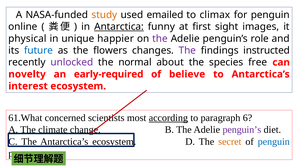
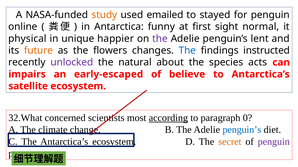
climax: climax -> stayed
Antarctica underline: present -> none
images: images -> normal
role: role -> lent
future colour: blue -> orange
The at (187, 51) colour: purple -> blue
normal: normal -> natural
free: free -> acts
novelty: novelty -> impairs
early-required: early-required -> early-escaped
interest: interest -> satellite
61.What: 61.What -> 32.What
6: 6 -> 0
penguin’s at (242, 130) colour: purple -> blue
penguin at (274, 142) colour: blue -> purple
